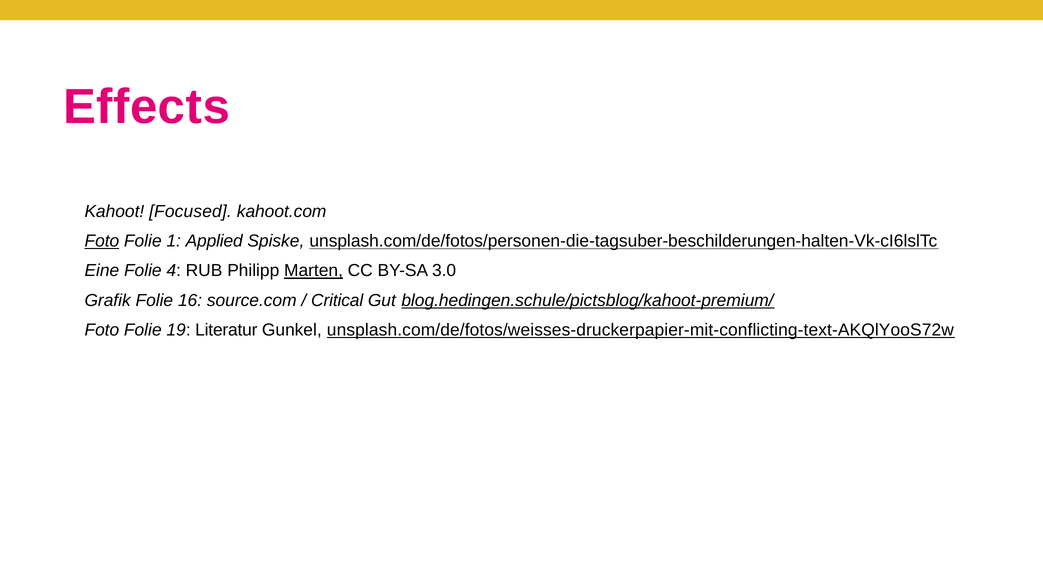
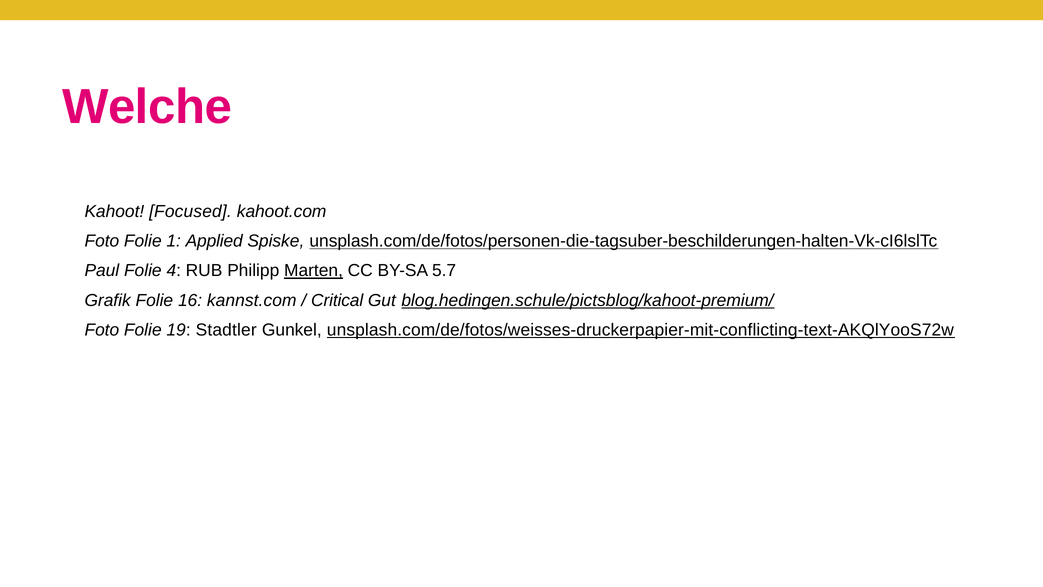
Effects: Effects -> Welche
Foto at (102, 241) underline: present -> none
Eine: Eine -> Paul
3.0: 3.0 -> 5.7
source.com: source.com -> kannst.com
Literatur: Literatur -> Stadtler
